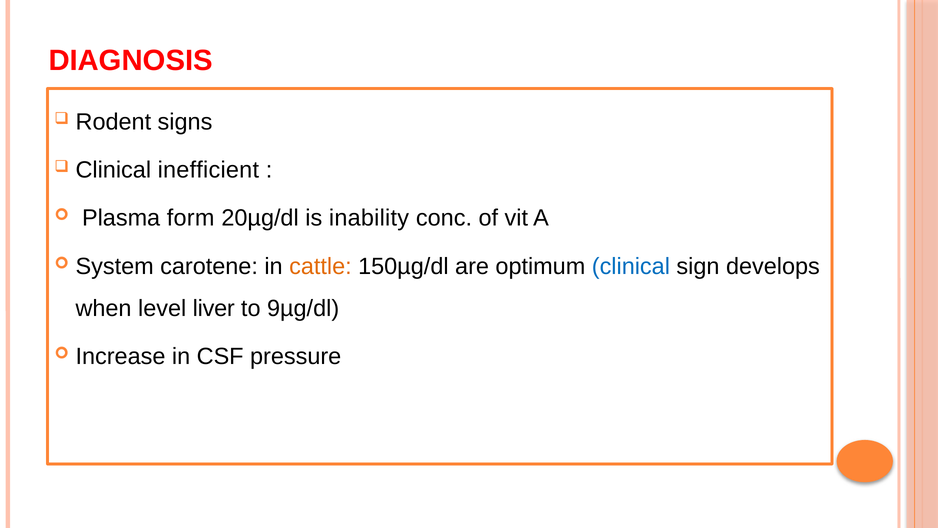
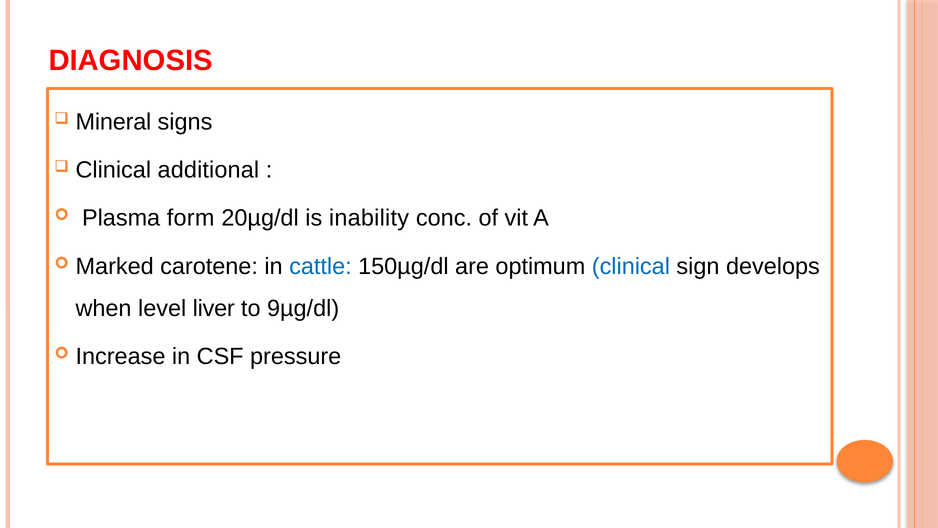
Rodent: Rodent -> Mineral
inefficient: inefficient -> additional
System: System -> Marked
cattle colour: orange -> blue
